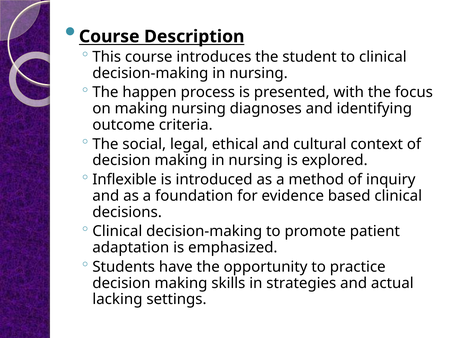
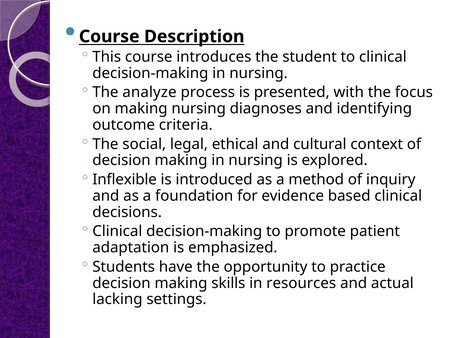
happen: happen -> analyze
strategies: strategies -> resources
